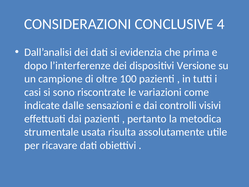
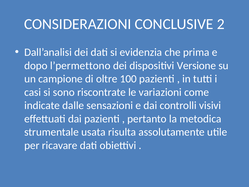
4: 4 -> 2
l’interferenze: l’interferenze -> l’permettono
